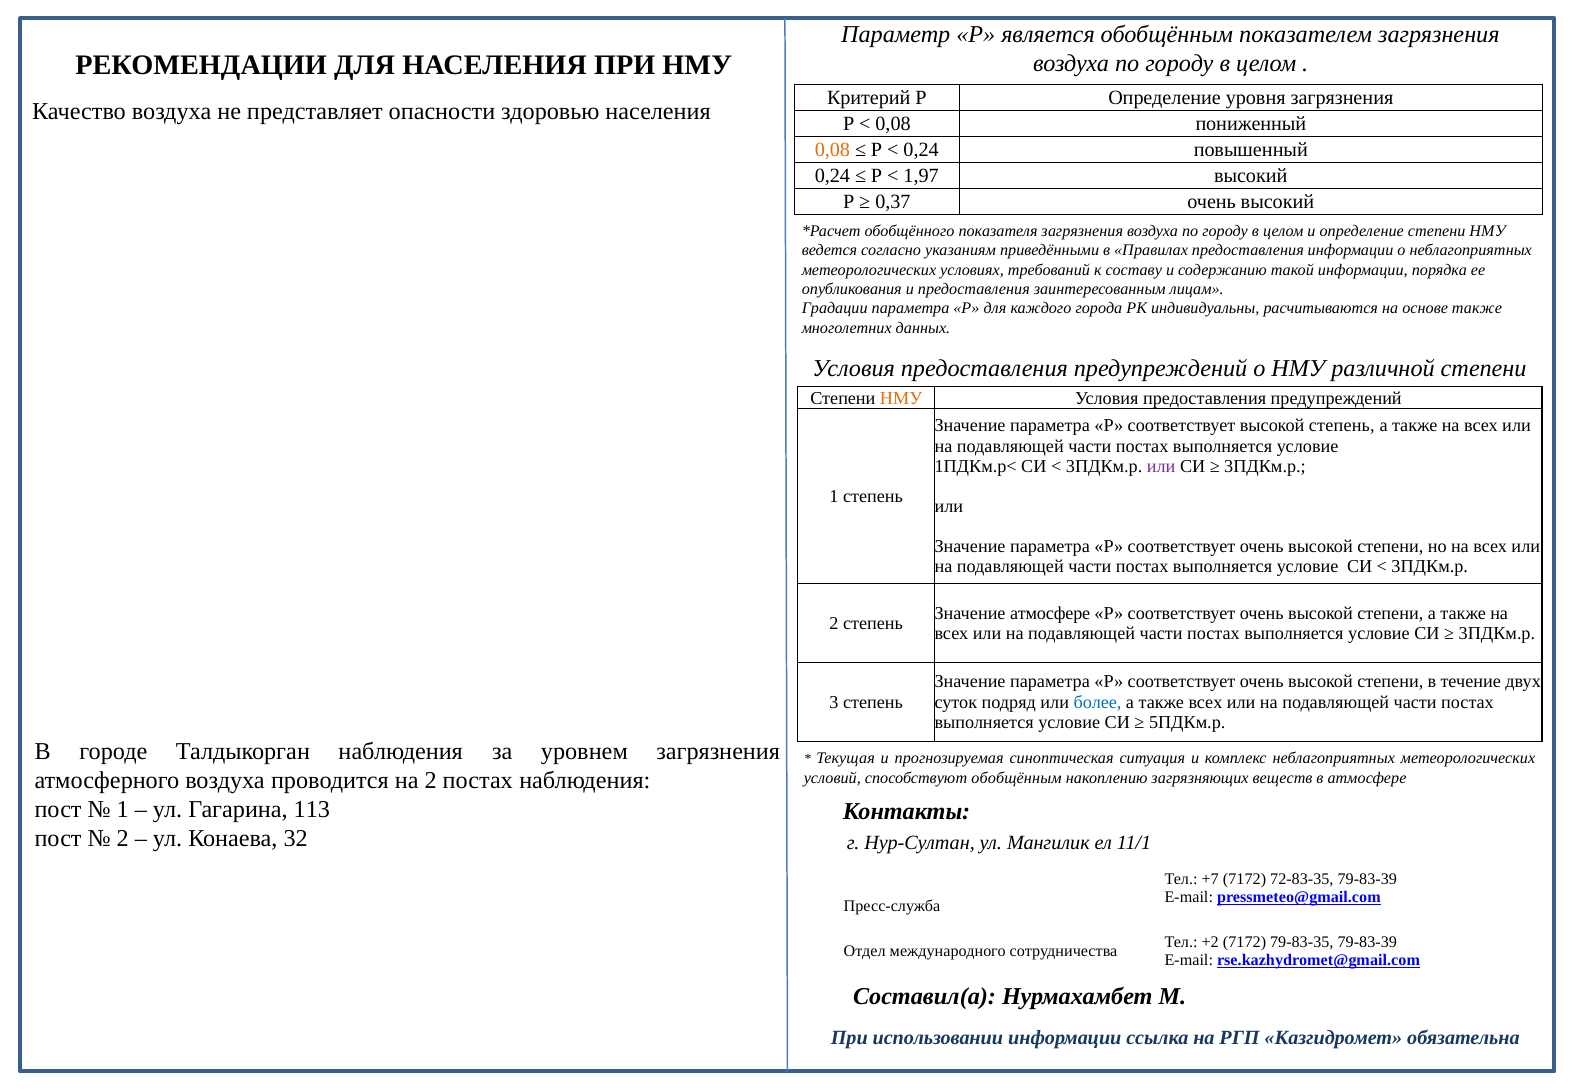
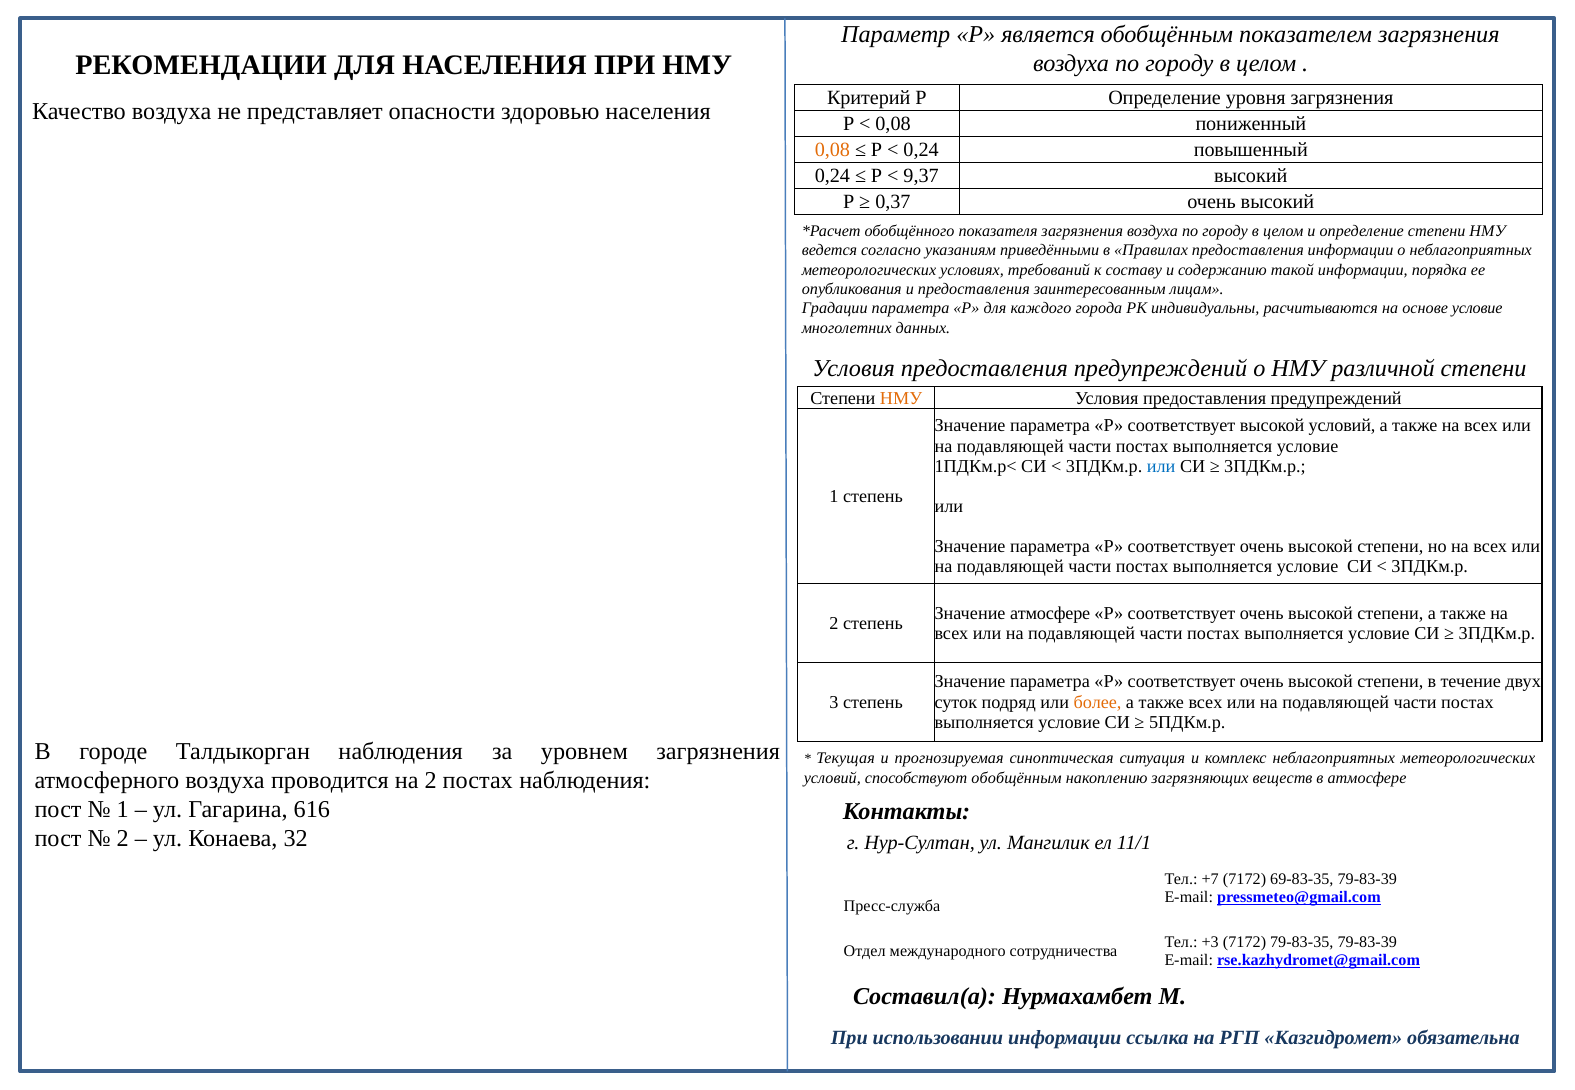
1,97: 1,97 -> 9,37
основе также: также -> условие
высокой степень: степень -> условий
или at (1161, 466) colour: purple -> blue
более colour: blue -> orange
113: 113 -> 616
72-83-35: 72-83-35 -> 69-83-35
+2: +2 -> +3
